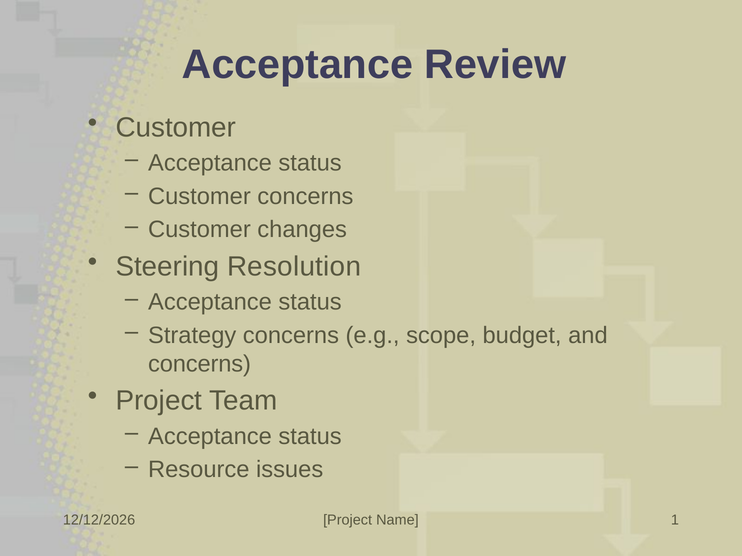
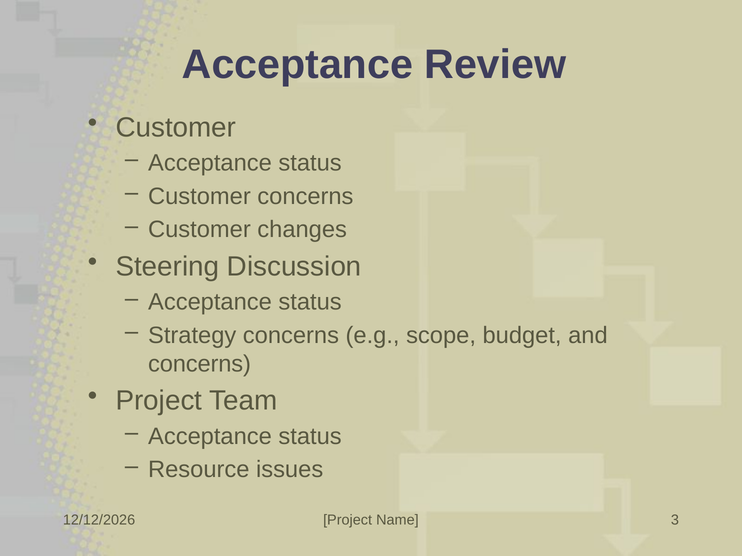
Resolution: Resolution -> Discussion
1: 1 -> 3
